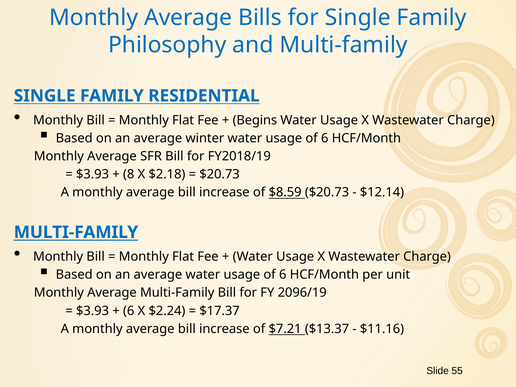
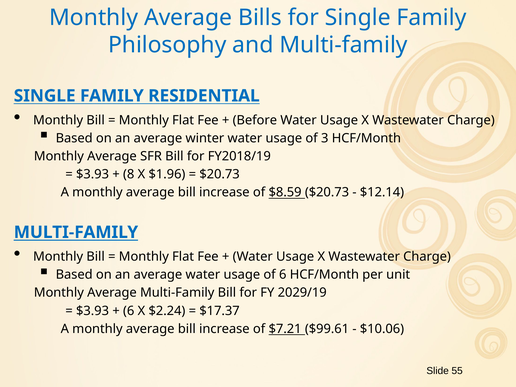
Begins: Begins -> Before
6 at (325, 138): 6 -> 3
$2.18: $2.18 -> $1.96
2096/19: 2096/19 -> 2029/19
$13.37: $13.37 -> $99.61
$11.16: $11.16 -> $10.06
